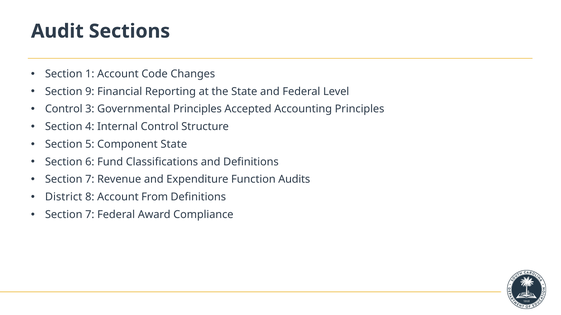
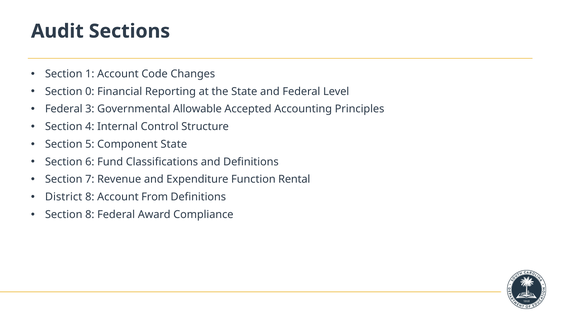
9: 9 -> 0
Control at (64, 109): Control -> Federal
Governmental Principles: Principles -> Allowable
Audits: Audits -> Rental
7 at (90, 215): 7 -> 8
